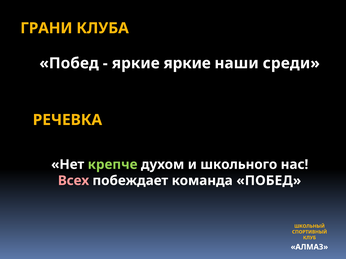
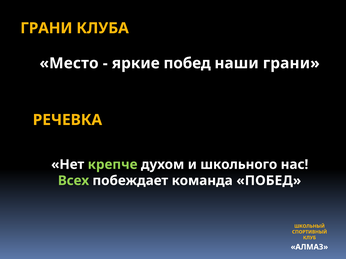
Побед at (69, 63): Побед -> Место
яркие яркие: яркие -> побед
наши среди: среди -> грани
Всех colour: pink -> light green
